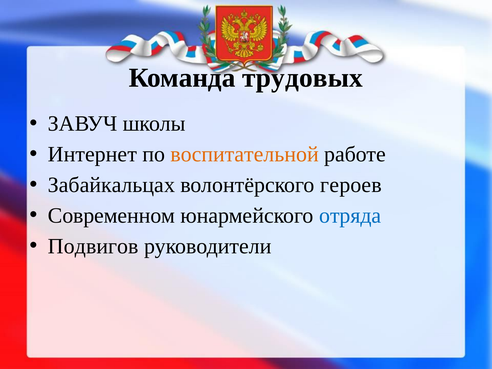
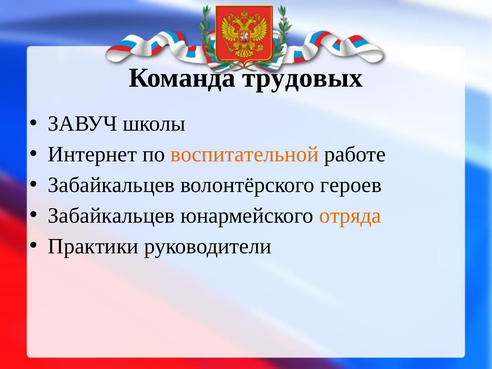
Забайкальцах at (111, 185): Забайкальцах -> Забайкальцев
Современном at (112, 216): Современном -> Забайкальцев
отряда colour: blue -> orange
Подвигов: Подвигов -> Практики
